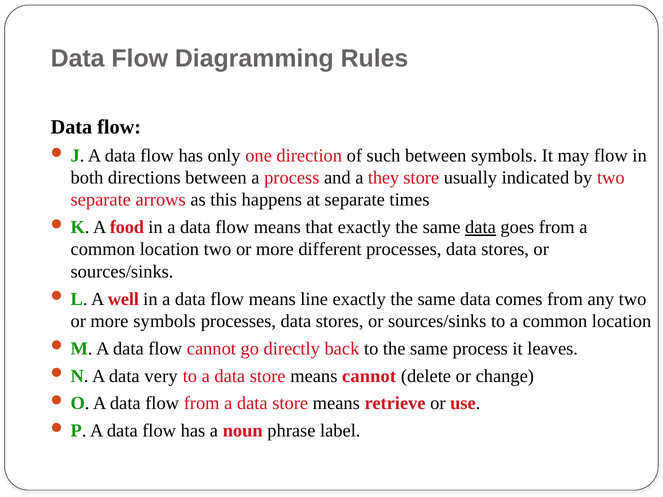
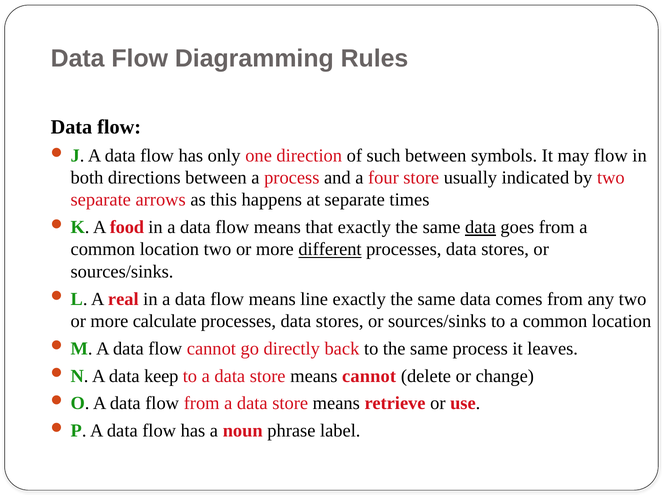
they: they -> four
different underline: none -> present
well: well -> real
more symbols: symbols -> calculate
very: very -> keep
